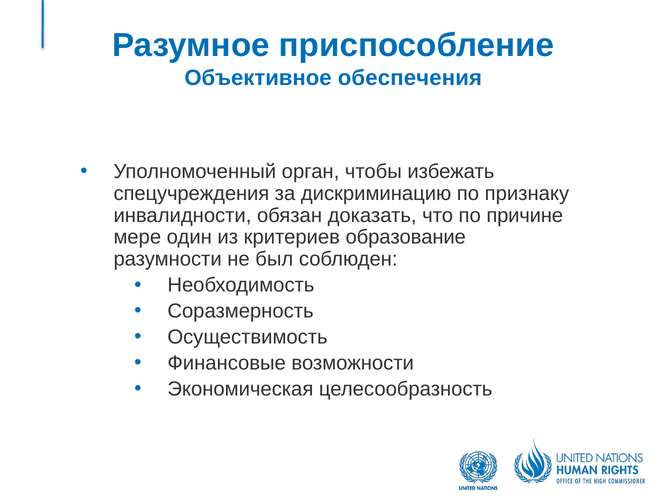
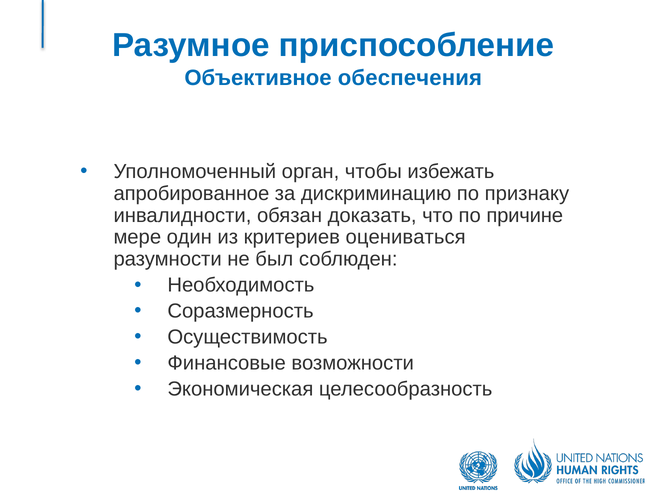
спецучреждения: спецучреждения -> апробированное
образование: образование -> оцениваться
